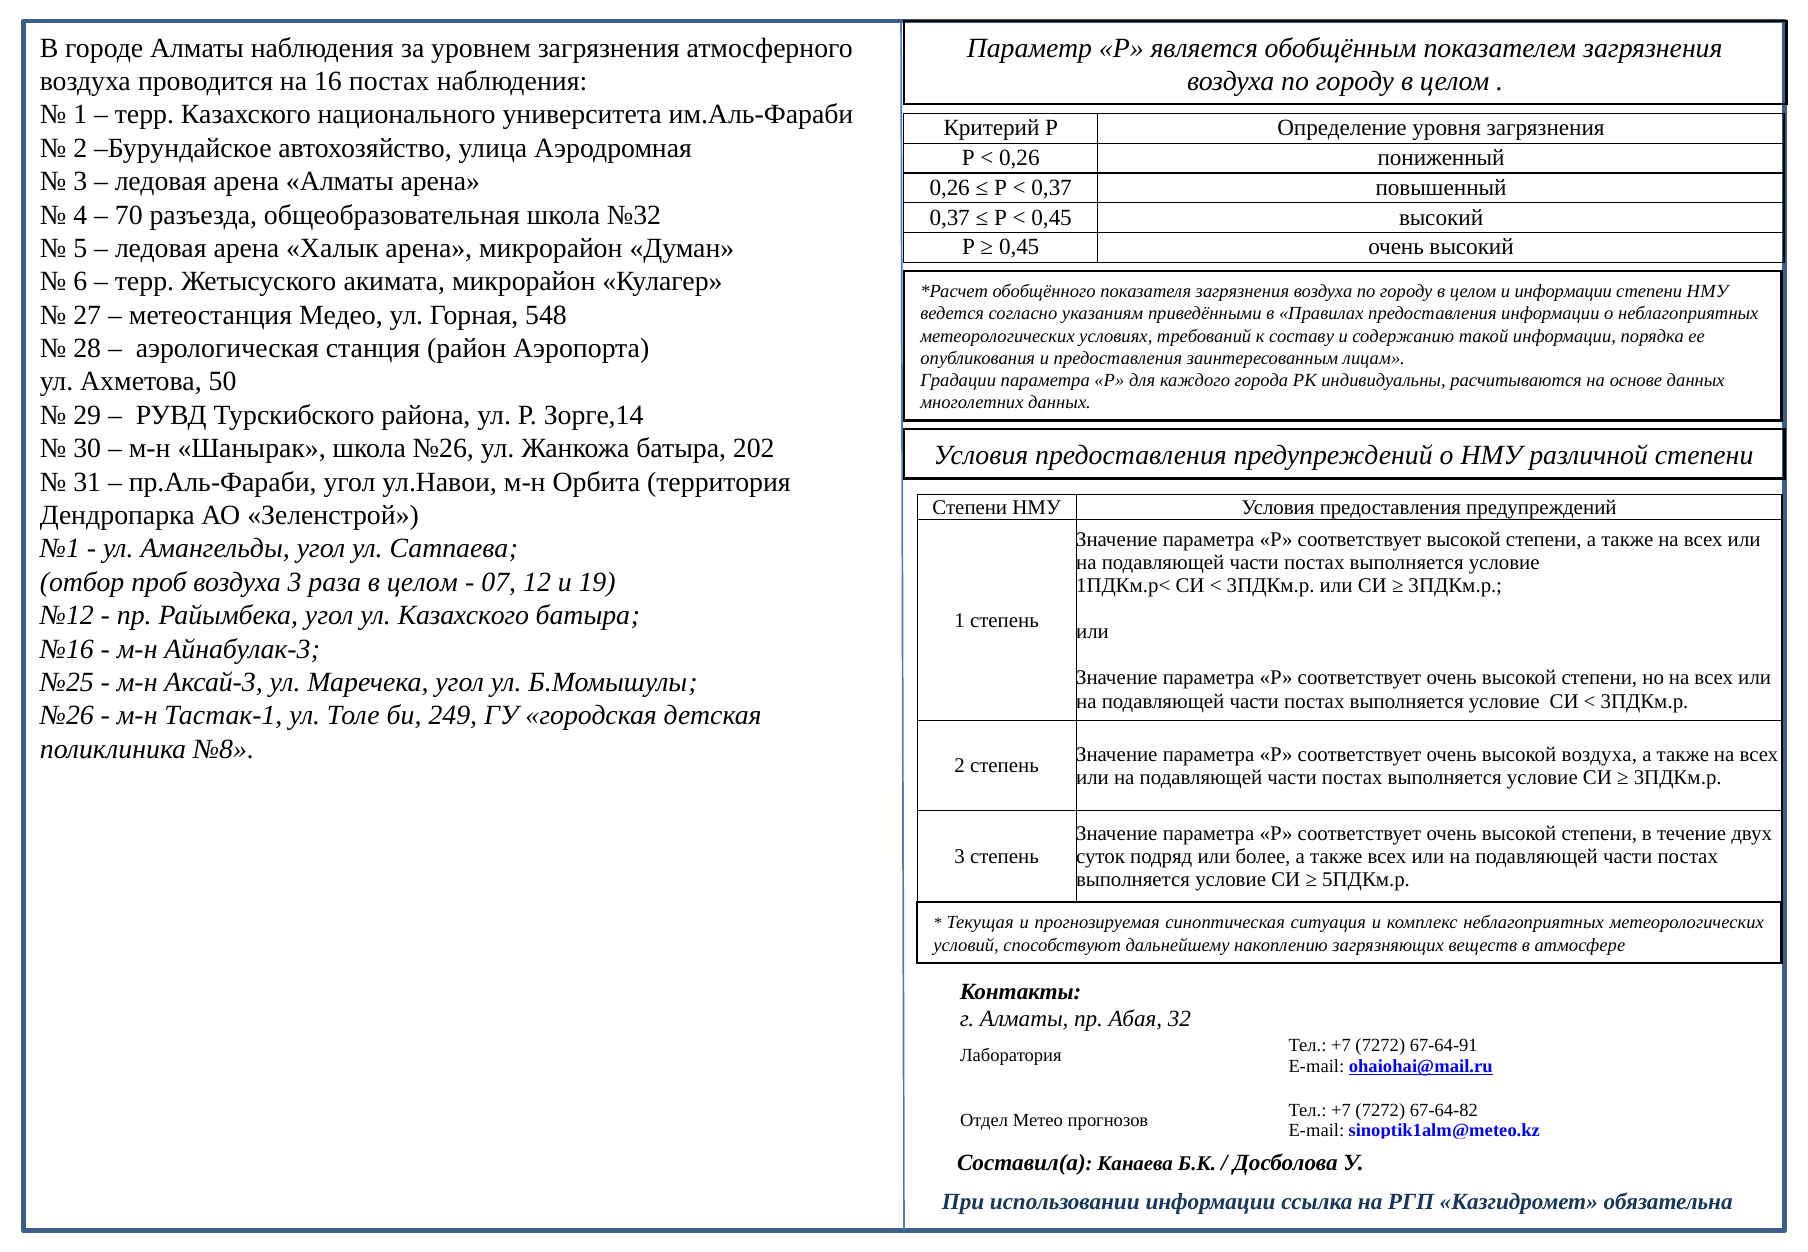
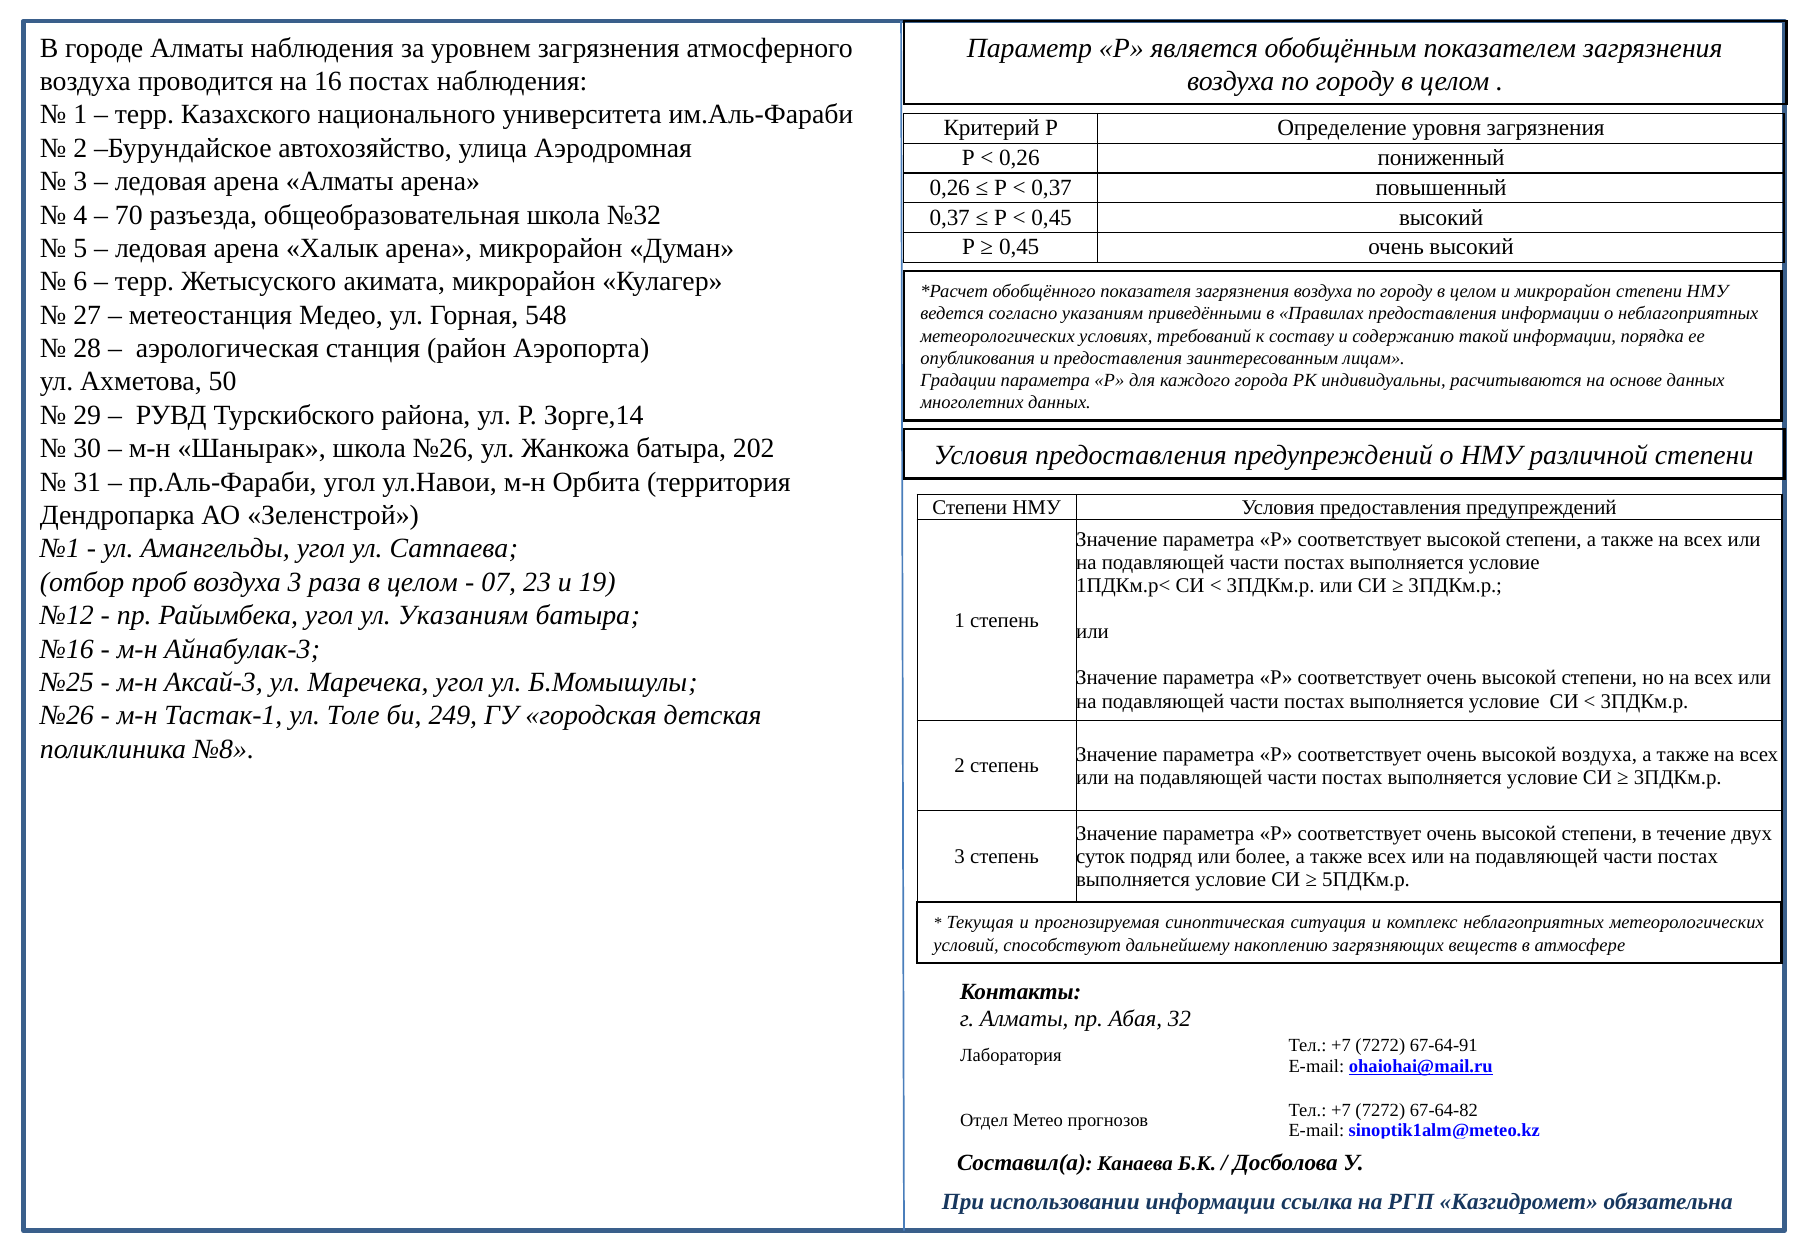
и информации: информации -> микрорайон
12: 12 -> 23
ул Казахского: Казахского -> Указаниям
